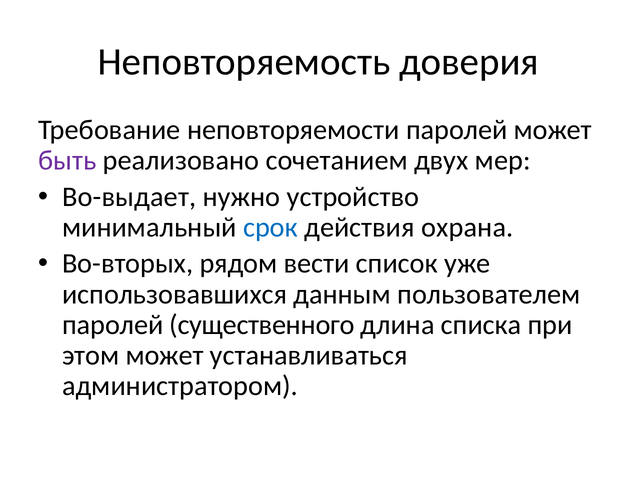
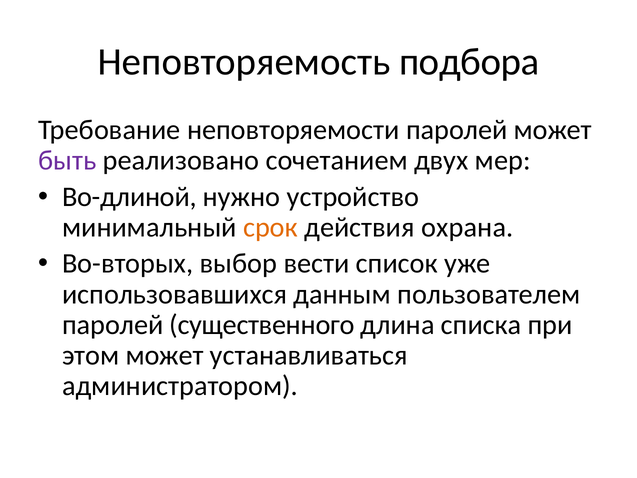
доверия: доверия -> подбора
Во-выдает: Во-выдает -> Во-длиной
срок colour: blue -> orange
рядом: рядом -> выбор
